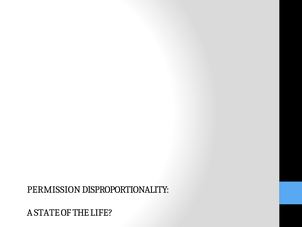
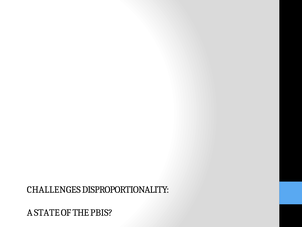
PERMISSION: PERMISSION -> CHALLENGES
LIFE: LIFE -> PBIS
